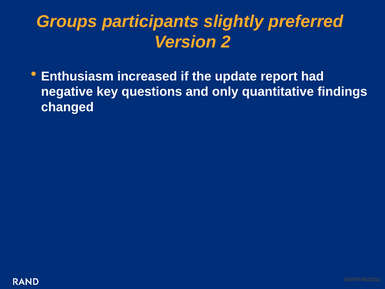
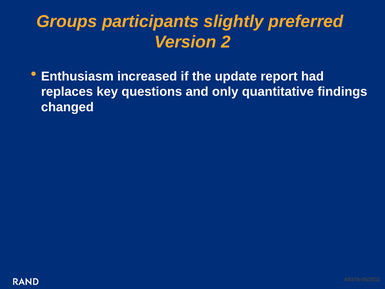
negative: negative -> replaces
